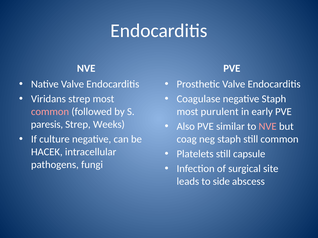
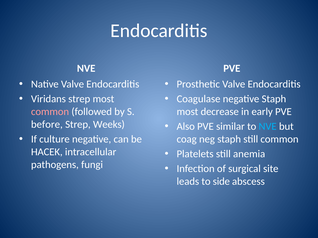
purulent: purulent -> decrease
paresis: paresis -> before
NVE at (268, 127) colour: pink -> light blue
capsule: capsule -> anemia
